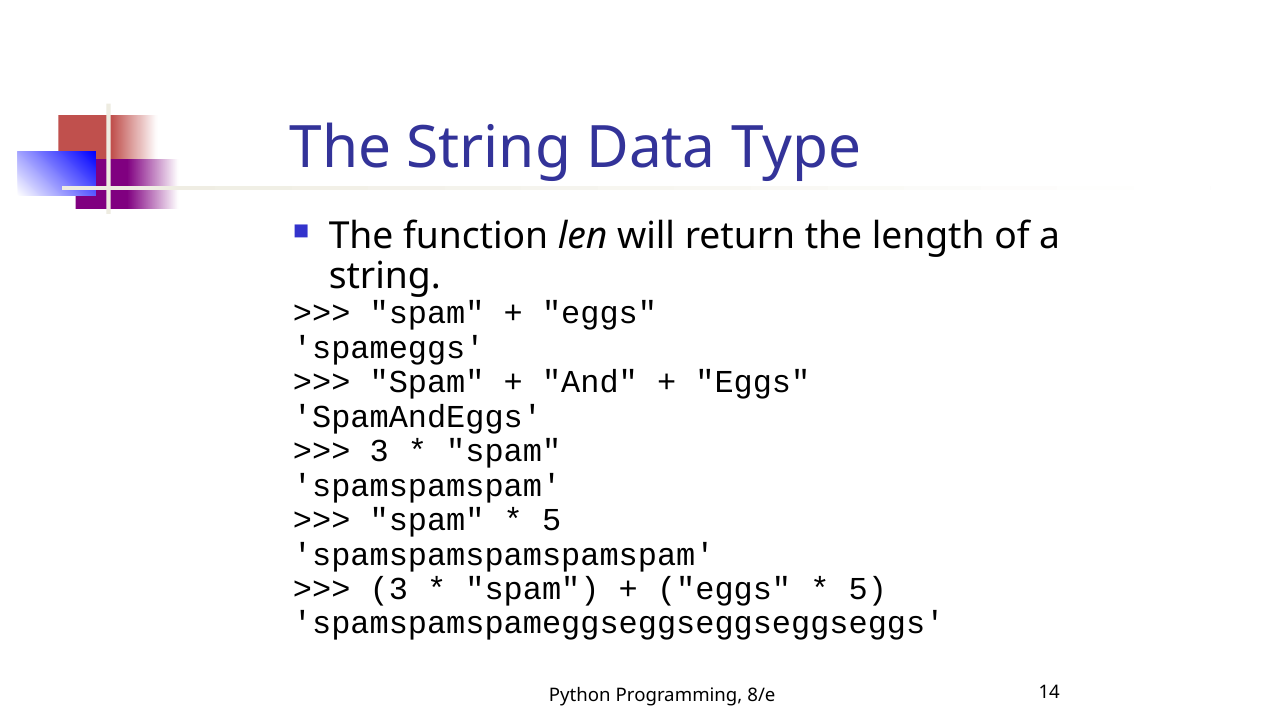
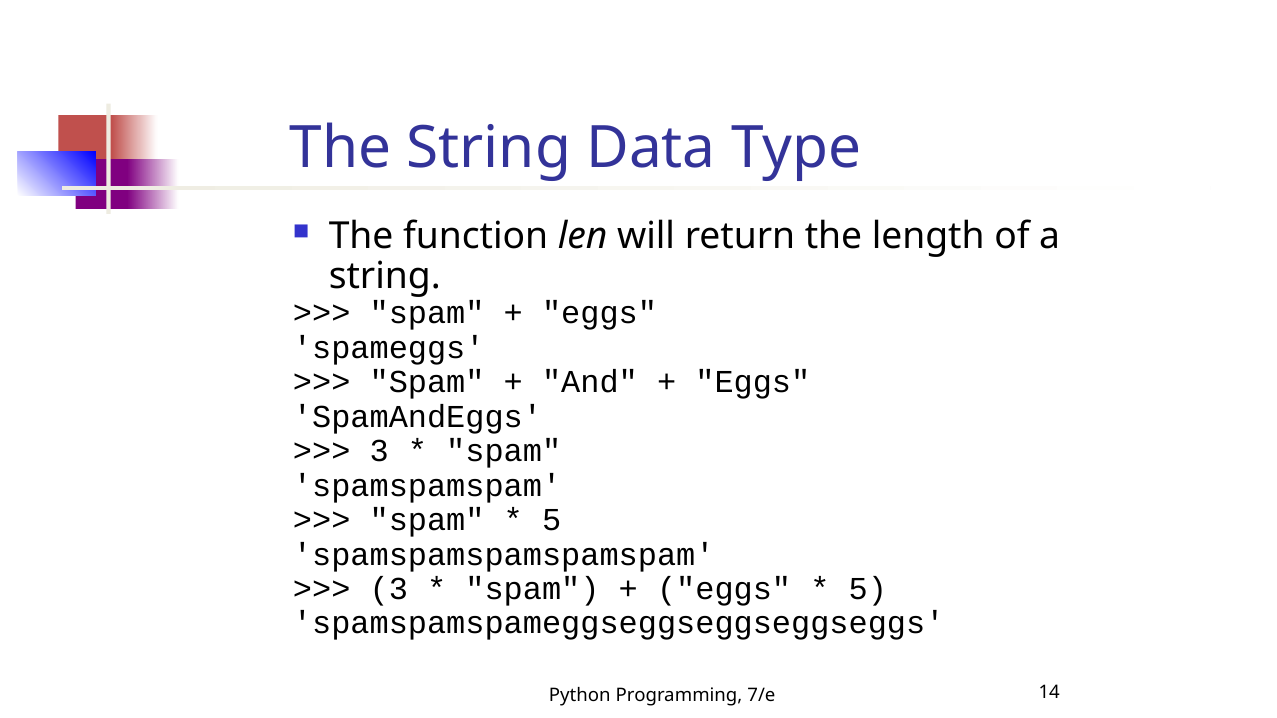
8/e: 8/e -> 7/e
